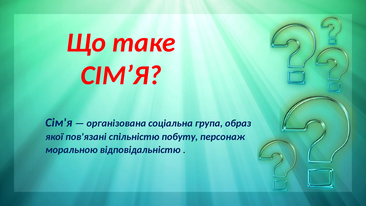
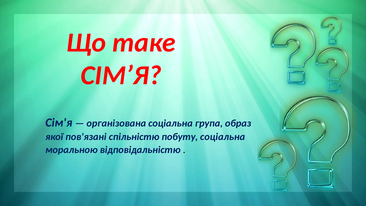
побуту персонаж: персонаж -> соціальна
